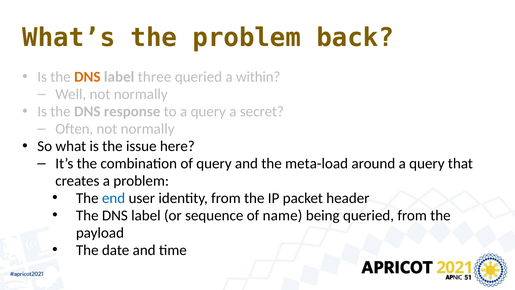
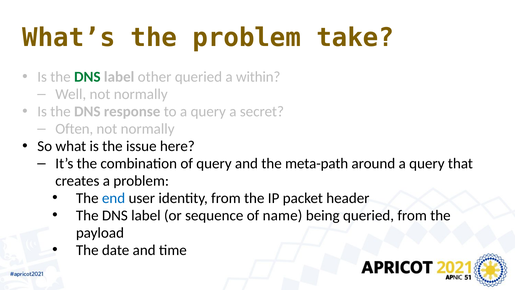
back: back -> take
DNS at (87, 77) colour: orange -> green
three: three -> other
meta-load: meta-load -> meta-path
